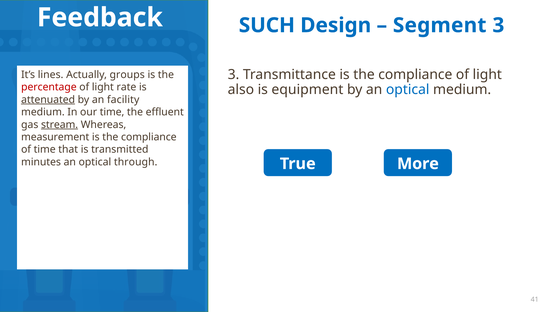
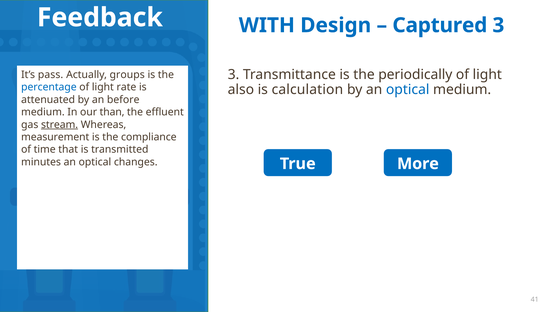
SUCH: SUCH -> WITH
Segment: Segment -> Captured
Transmittance is the compliance: compliance -> periodically
lines: lines -> pass
percentage colour: red -> blue
equipment: equipment -> calculation
attenuated underline: present -> none
facility: facility -> before
our time: time -> than
through: through -> changes
